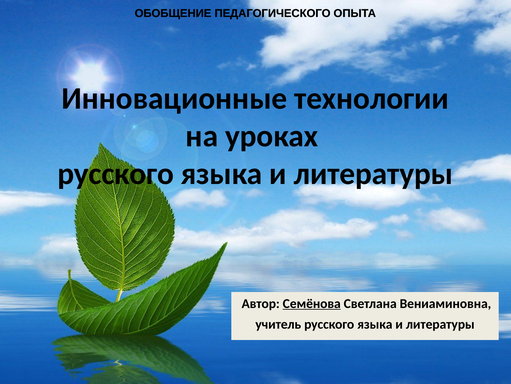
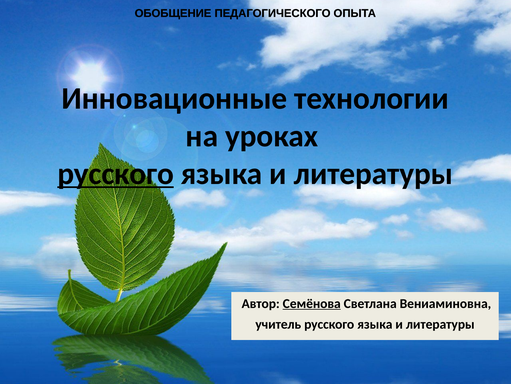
русского at (116, 173) underline: none -> present
